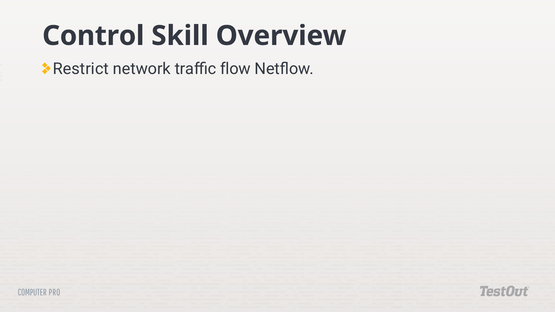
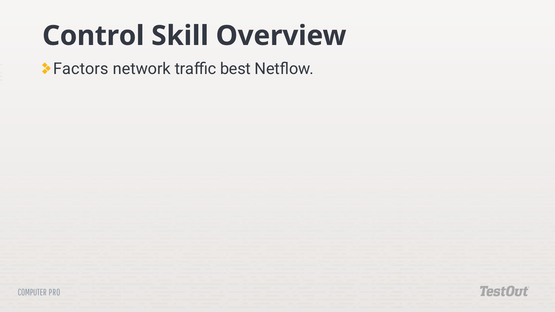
Restrict: Restrict -> Factors
flow: flow -> best
